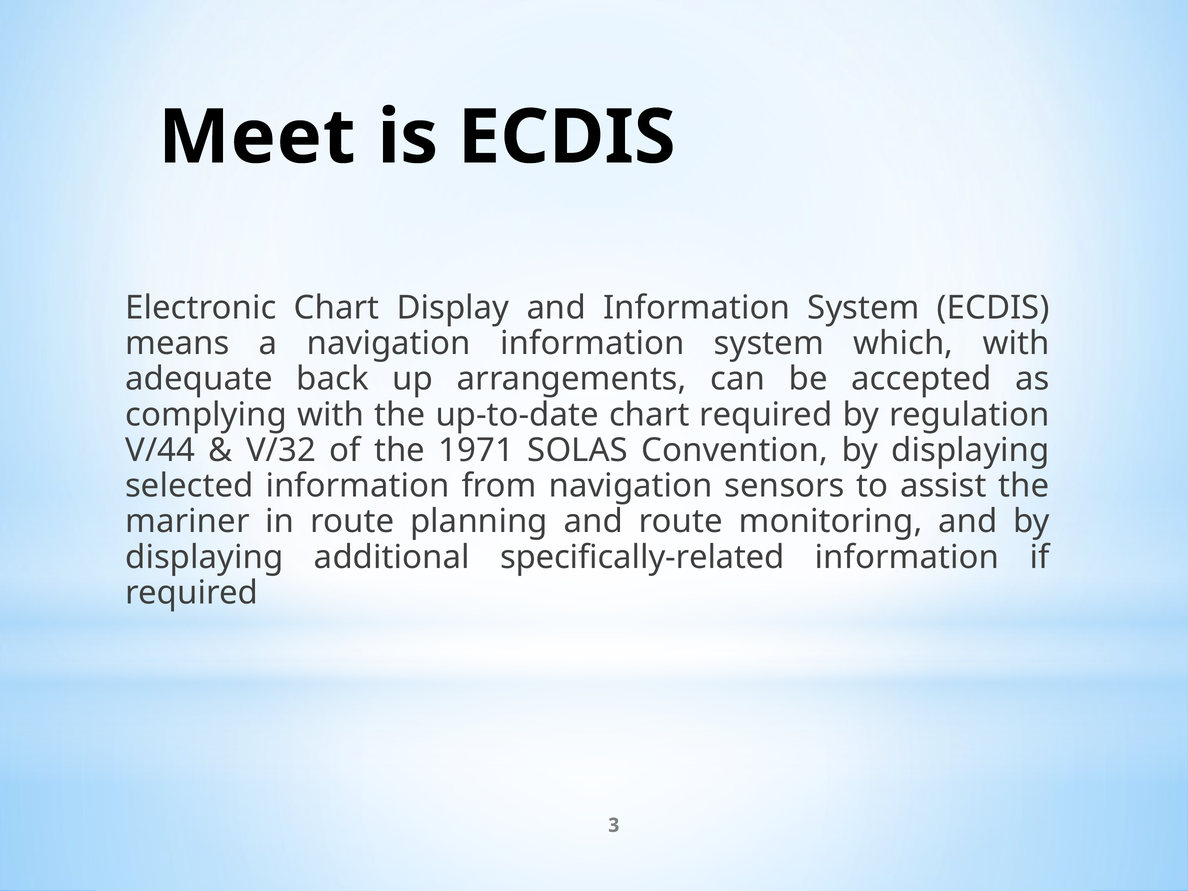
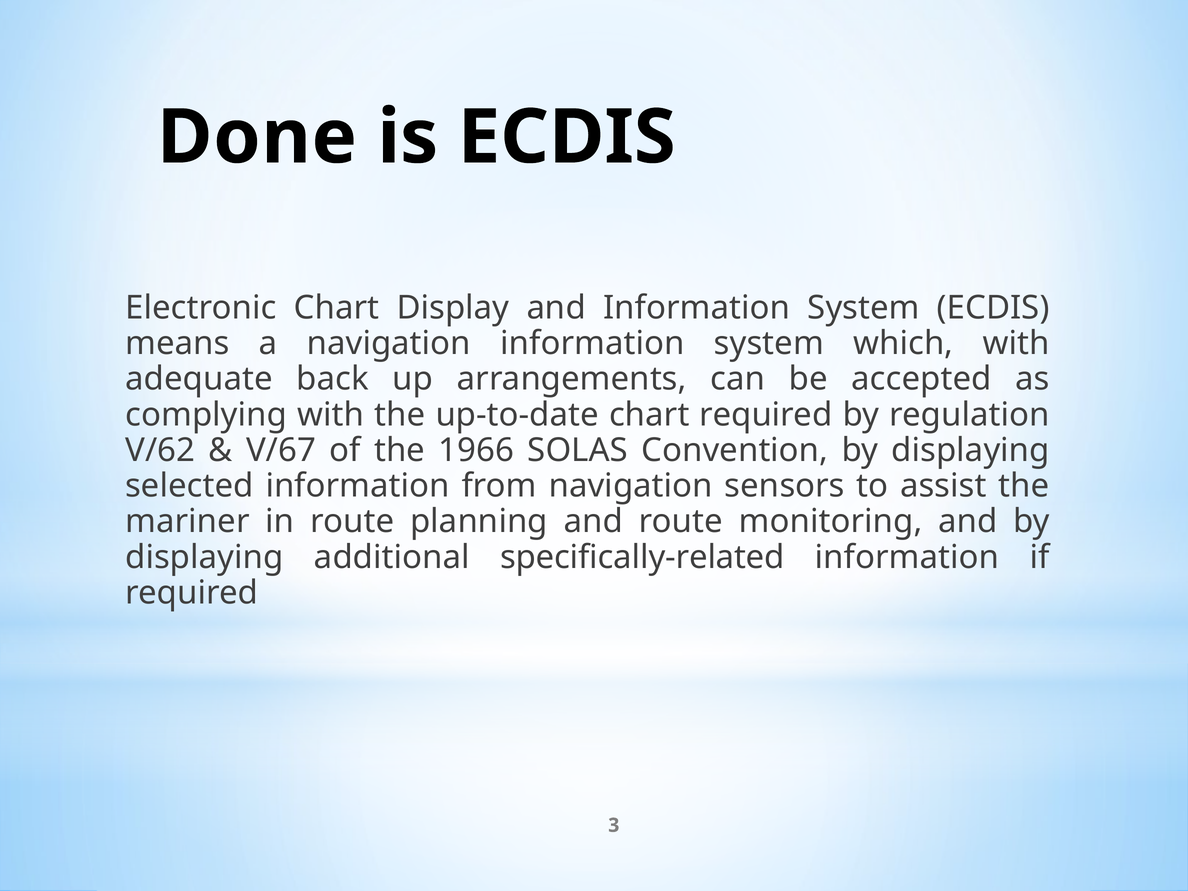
Meet: Meet -> Done
V/44: V/44 -> V/62
V/32: V/32 -> V/67
1971: 1971 -> 1966
